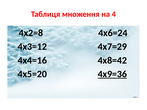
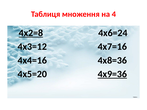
4х2=8 underline: none -> present
4х7=29: 4х7=29 -> 4х7=16
4х8=42: 4х8=42 -> 4х8=36
